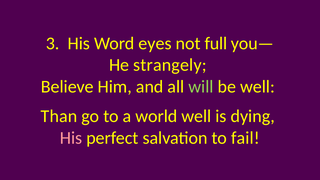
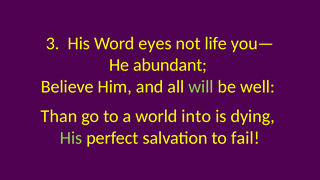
full: full -> life
strangely: strangely -> abundant
world well: well -> into
His at (71, 138) colour: pink -> light green
